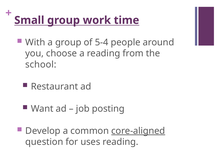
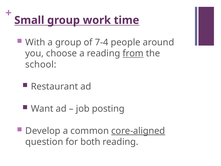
5-4: 5-4 -> 7-4
from underline: none -> present
uses: uses -> both
